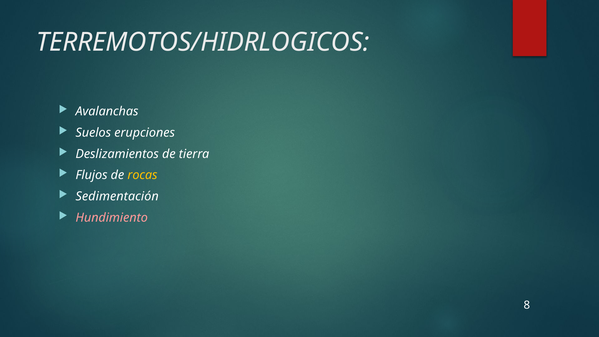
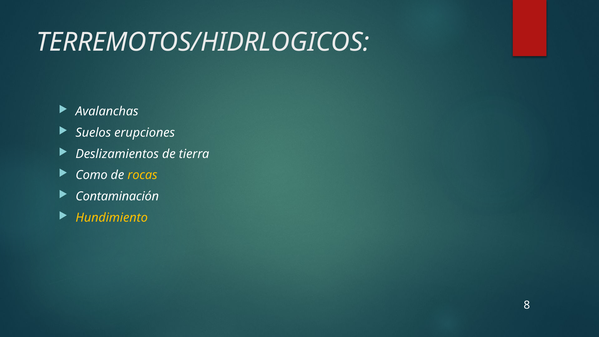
Flujos: Flujos -> Como
Sedimentación: Sedimentación -> Contaminación
Hundimiento colour: pink -> yellow
